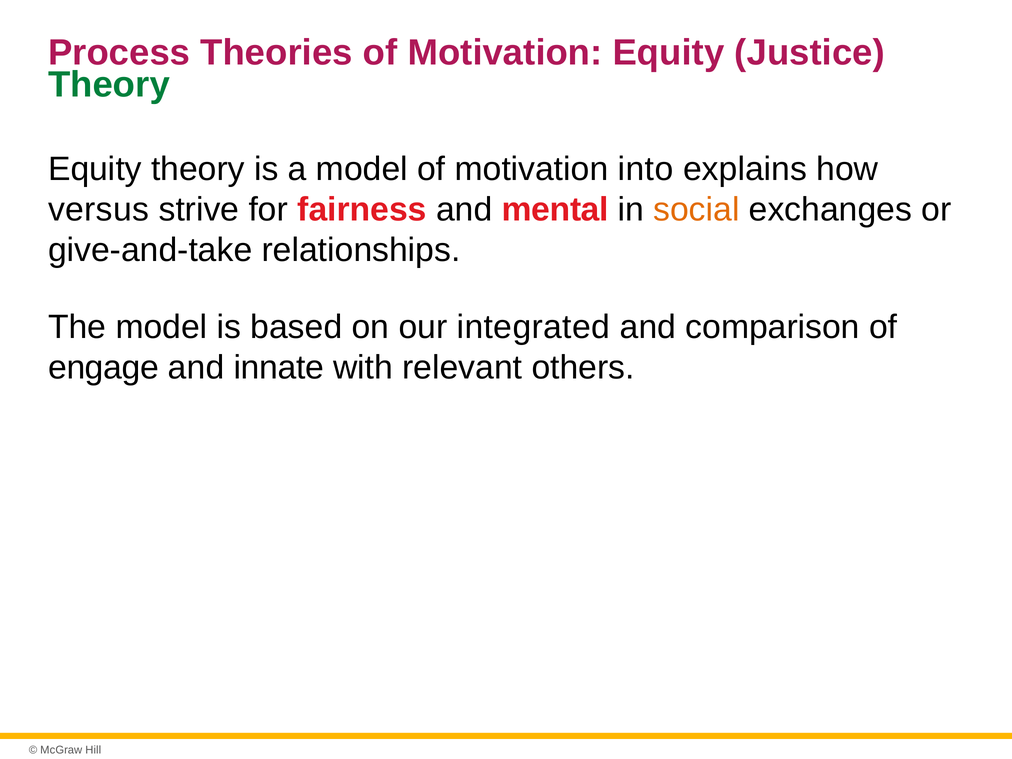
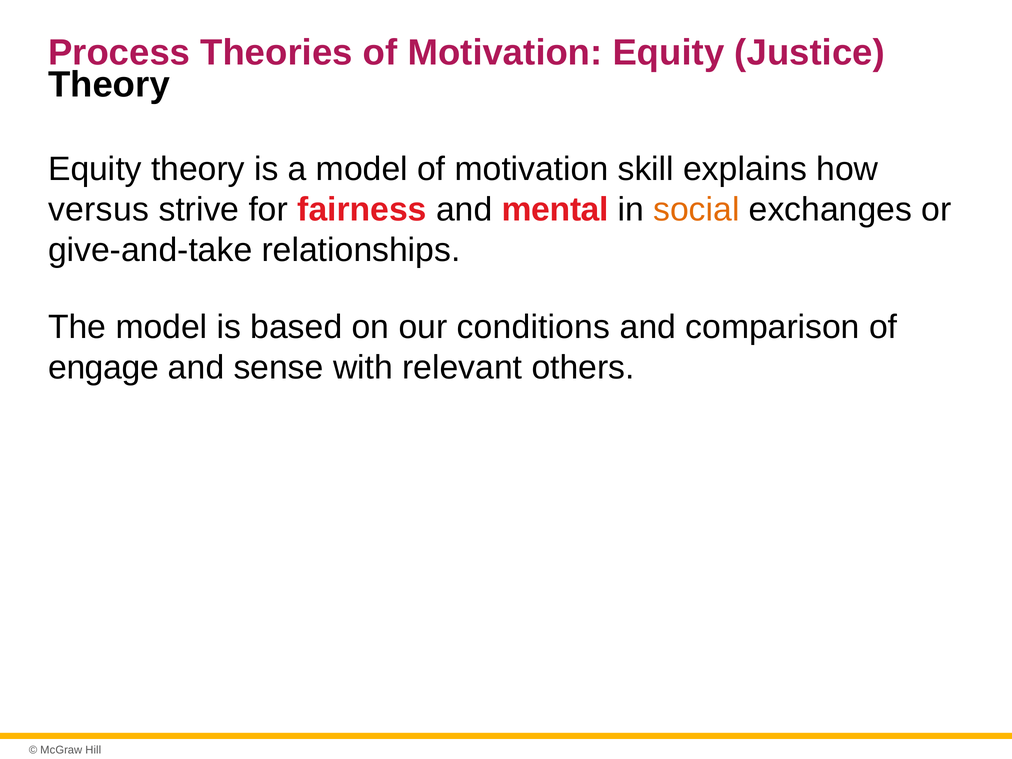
Theory at (109, 84) colour: green -> black
into: into -> skill
integrated: integrated -> conditions
innate: innate -> sense
